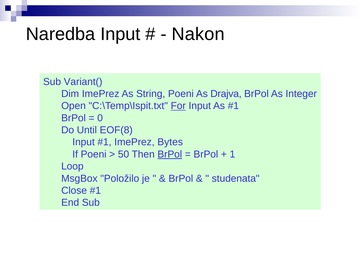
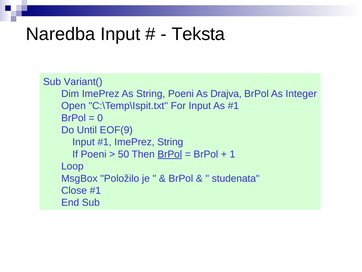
Nakon: Nakon -> Teksta
For underline: present -> none
EOF(8: EOF(8 -> EOF(9
ImePrez Bytes: Bytes -> String
